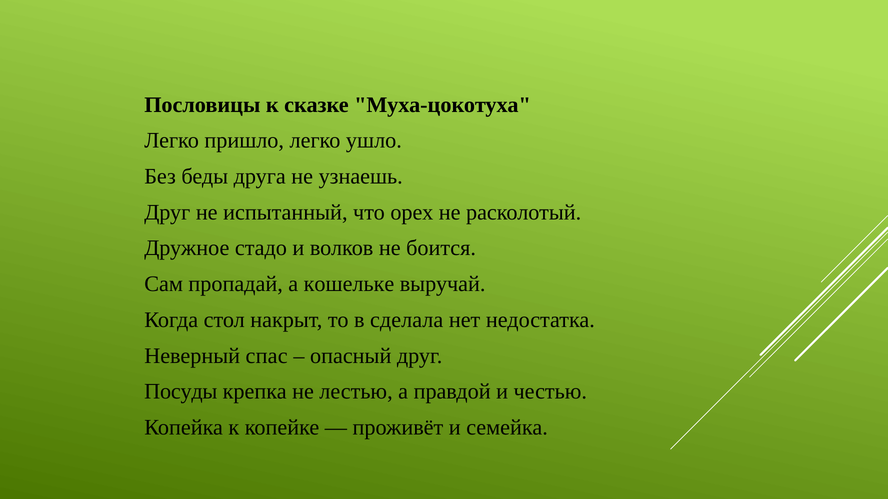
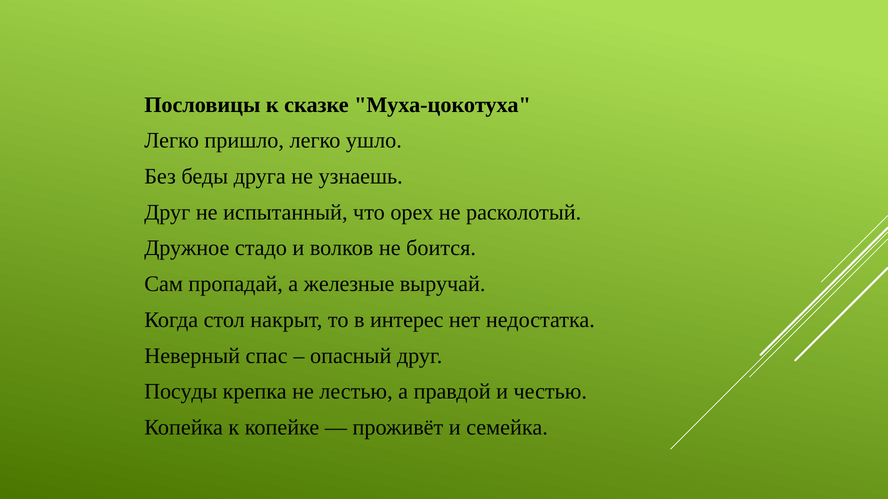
кошельке: кошельке -> железные
сделала: сделала -> интерес
